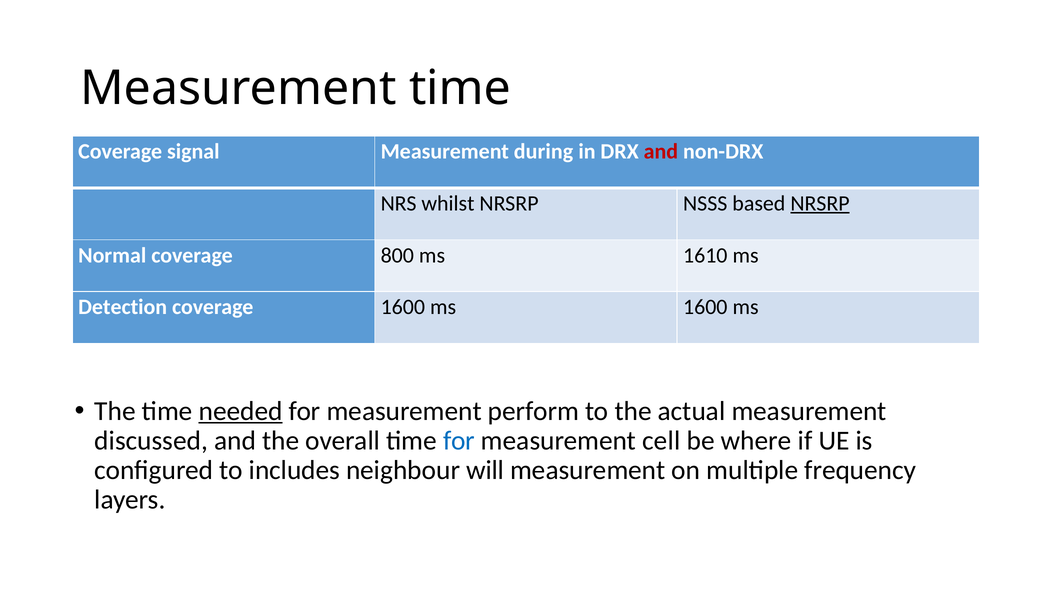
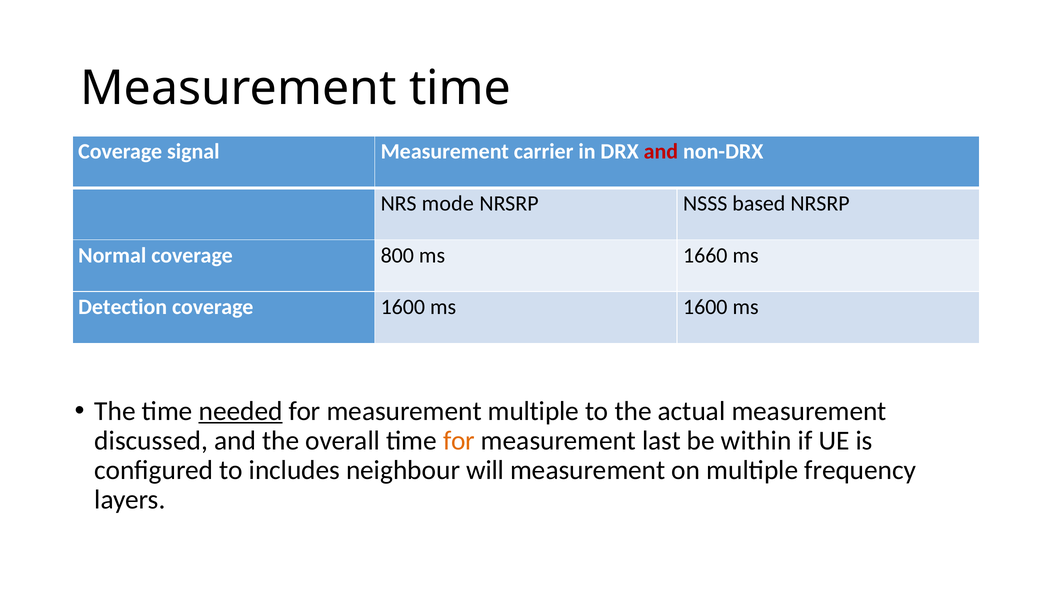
during: during -> carrier
whilst: whilst -> mode
NRSRP at (820, 203) underline: present -> none
1610: 1610 -> 1660
measurement perform: perform -> multiple
for at (459, 441) colour: blue -> orange
cell: cell -> last
where: where -> within
